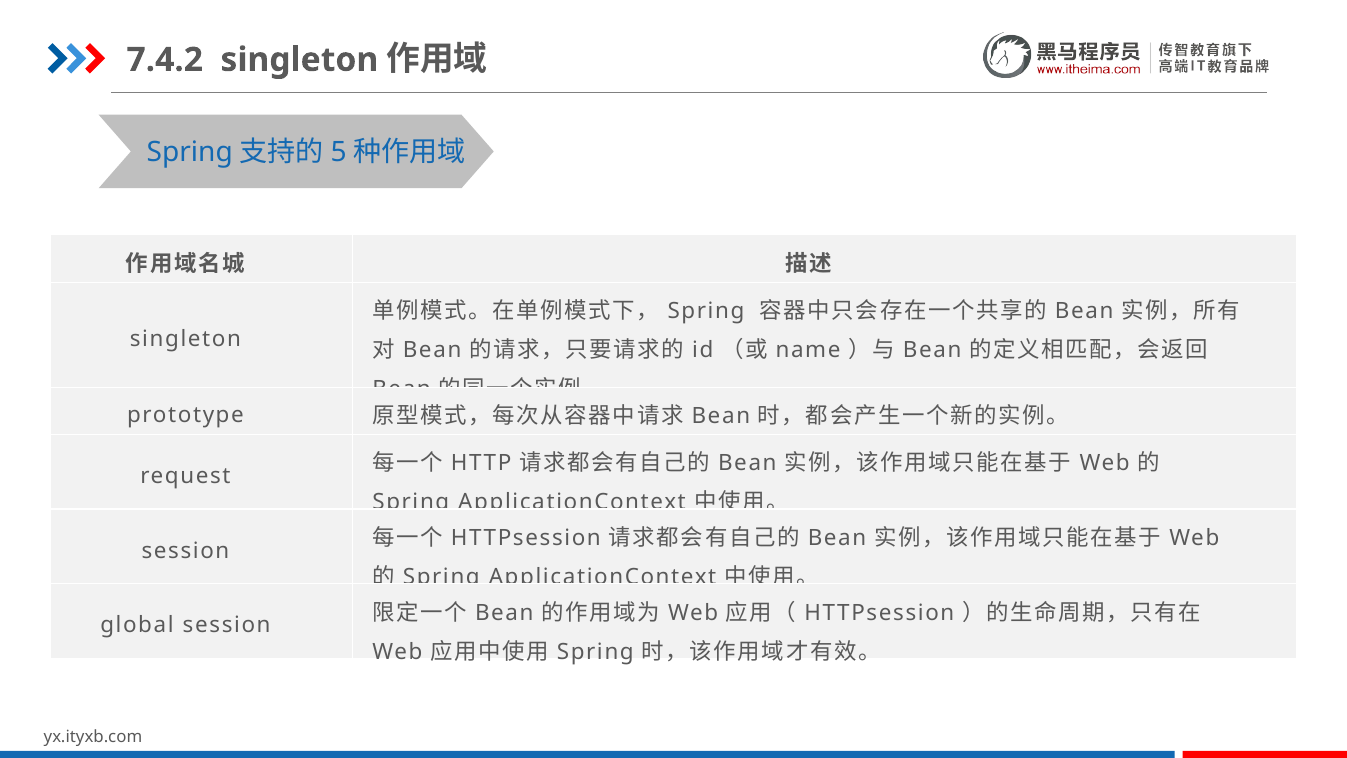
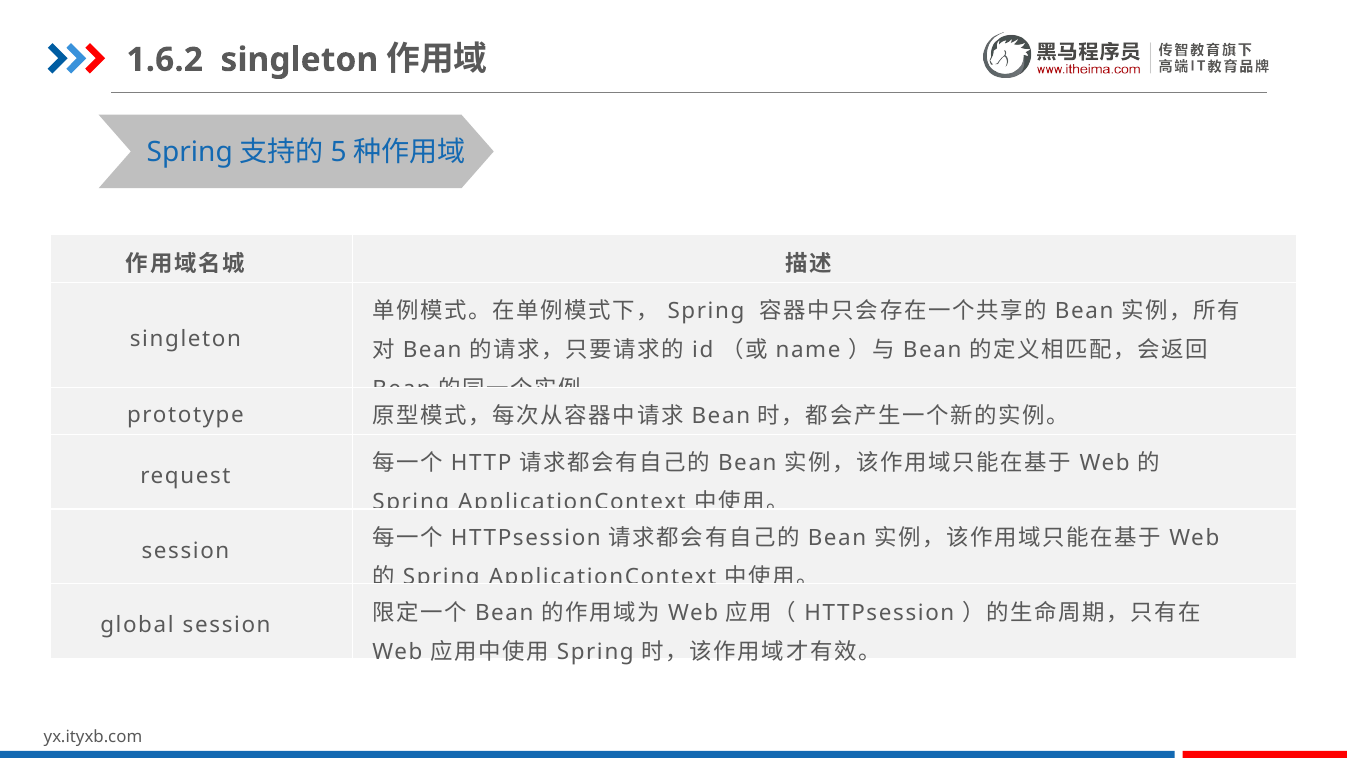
7.4.2: 7.4.2 -> 1.6.2
